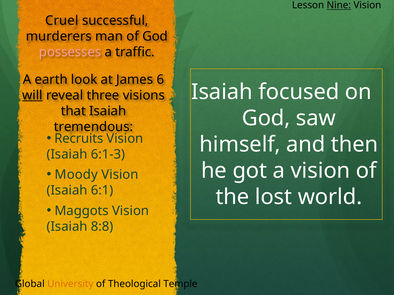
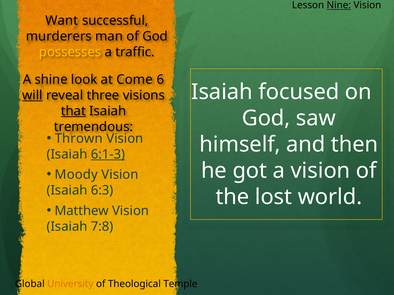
Cruel: Cruel -> Want
possesses colour: pink -> yellow
earth: earth -> shine
James: James -> Come
that underline: none -> present
Recruits: Recruits -> Thrown
6:1-3 underline: none -> present
6:1: 6:1 -> 6:3
Maggots: Maggots -> Matthew
8:8: 8:8 -> 7:8
